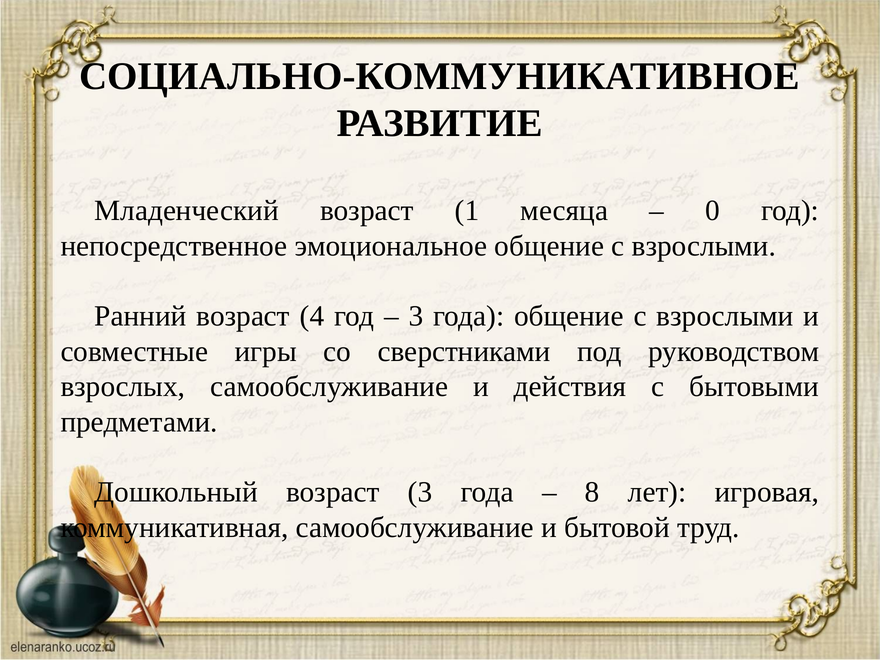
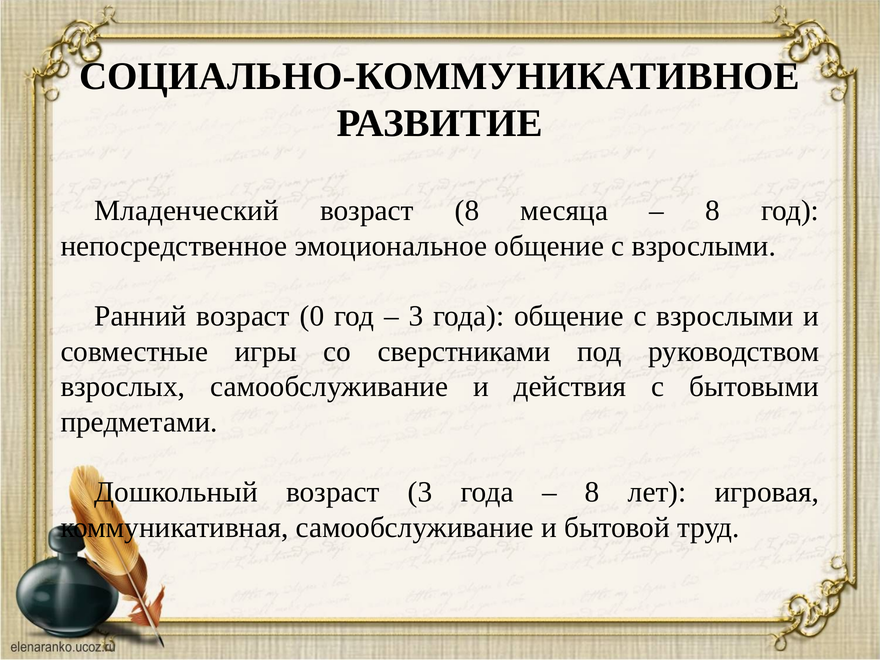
возраст 1: 1 -> 8
0 at (712, 211): 0 -> 8
4: 4 -> 0
